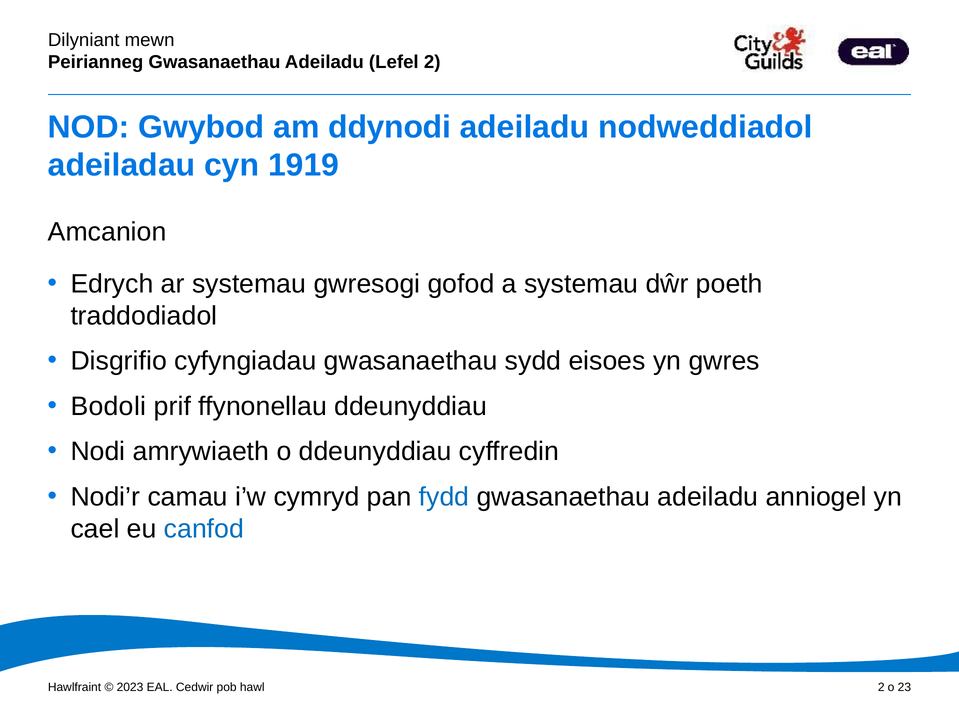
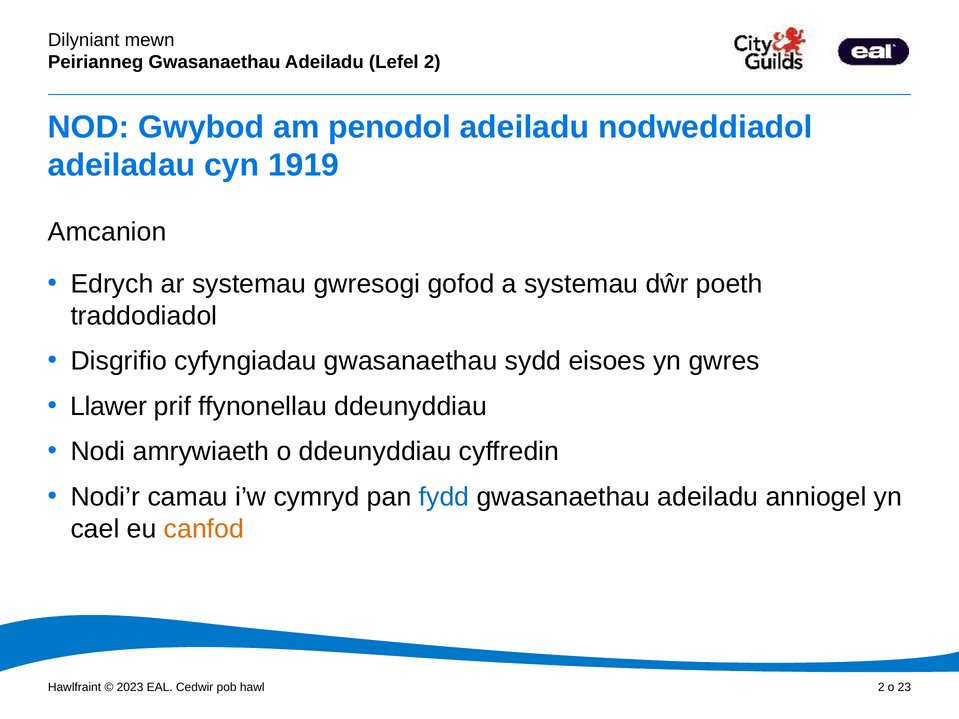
ddynodi: ddynodi -> penodol
Bodoli: Bodoli -> Llawer
canfod colour: blue -> orange
